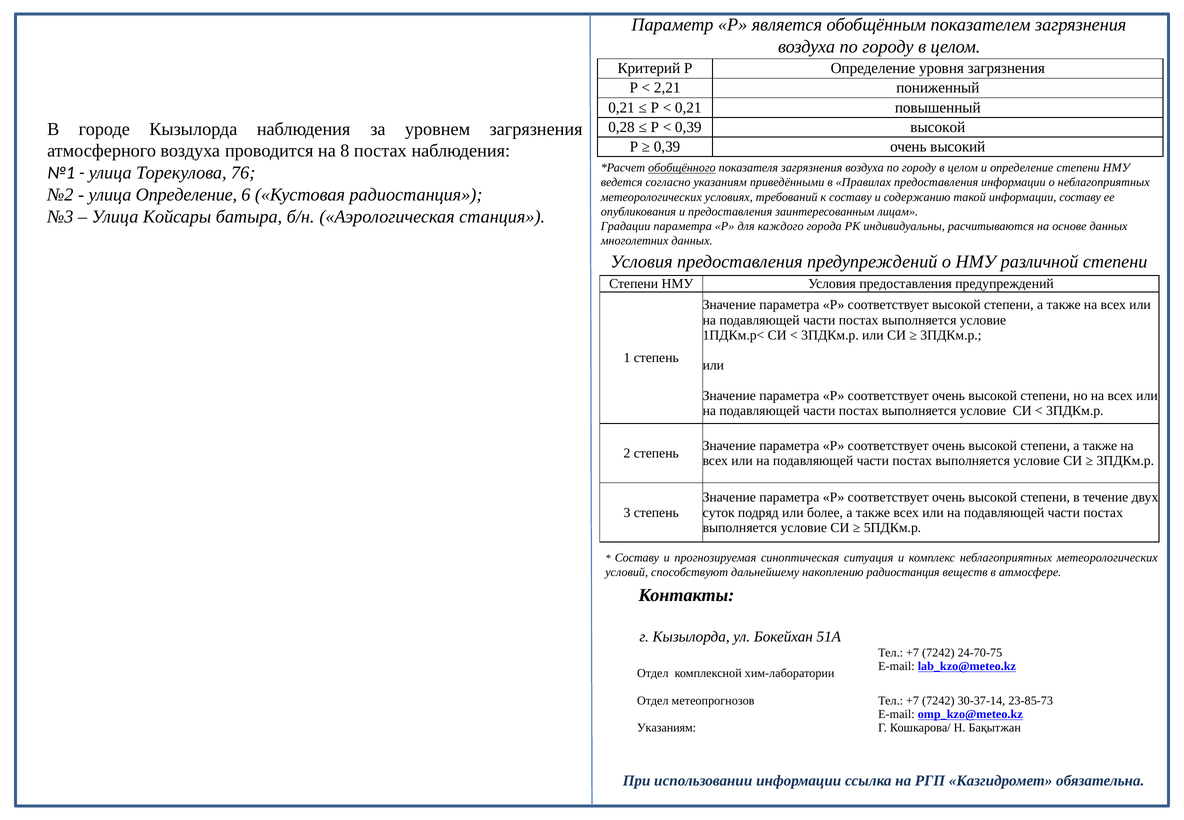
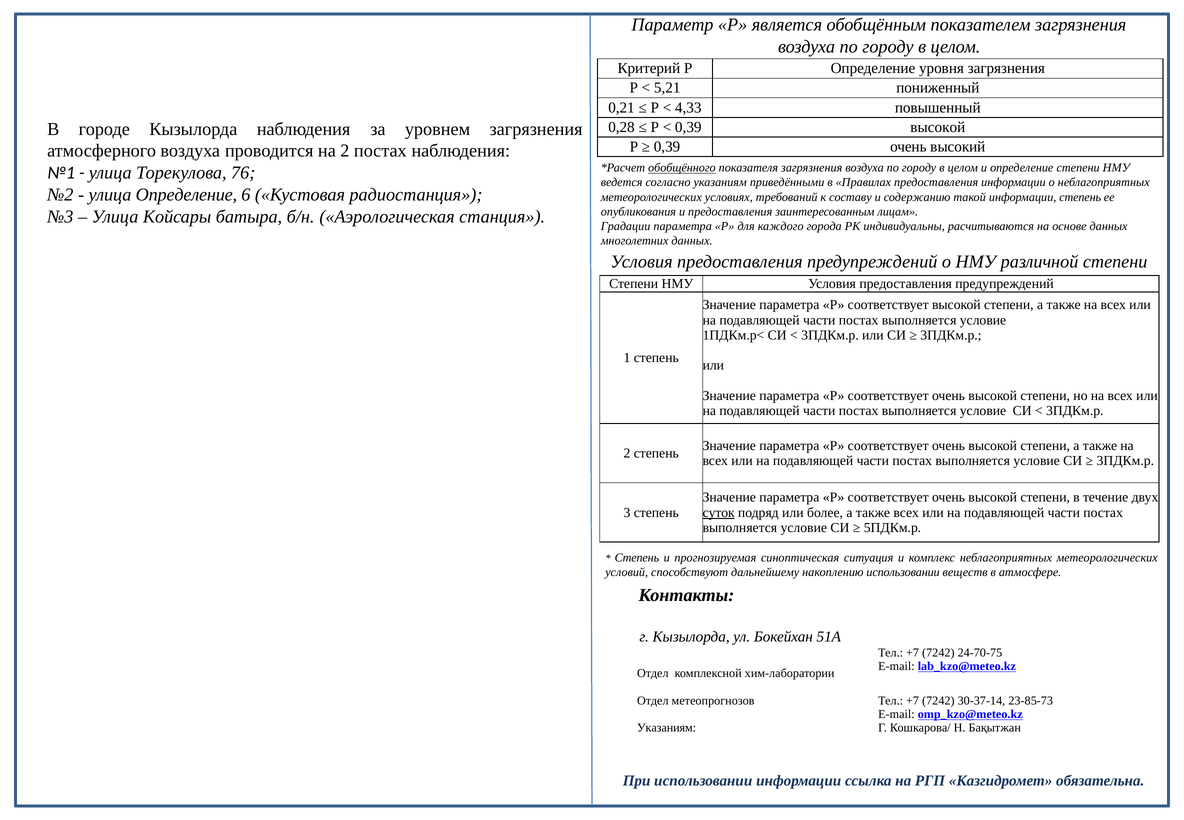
2,21: 2,21 -> 5,21
0,21 at (688, 107): 0,21 -> 4,33
на 8: 8 -> 2
информации составу: составу -> степень
суток underline: none -> present
Составу at (637, 558): Составу -> Степень
накоплению радиостанция: радиостанция -> использовании
